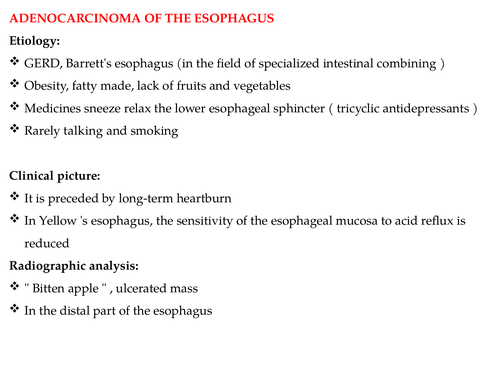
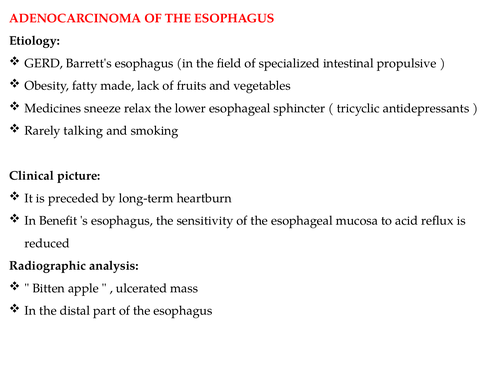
combining: combining -> propulsive
Yellow: Yellow -> Benefit
